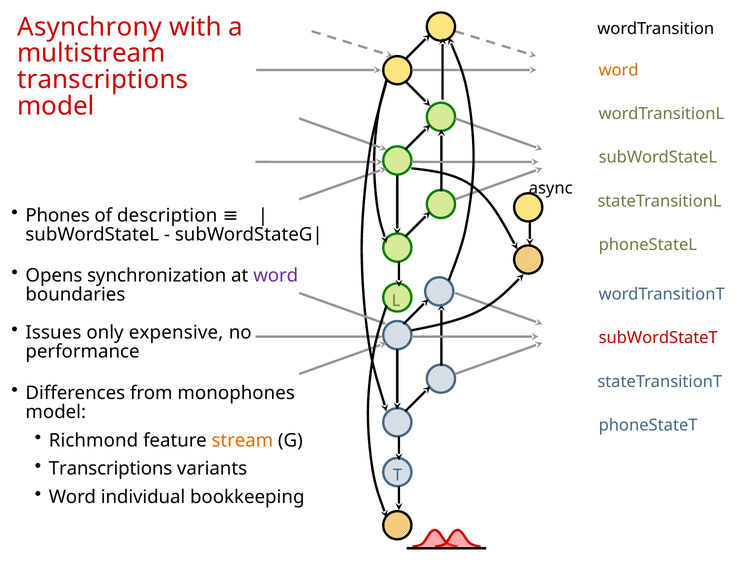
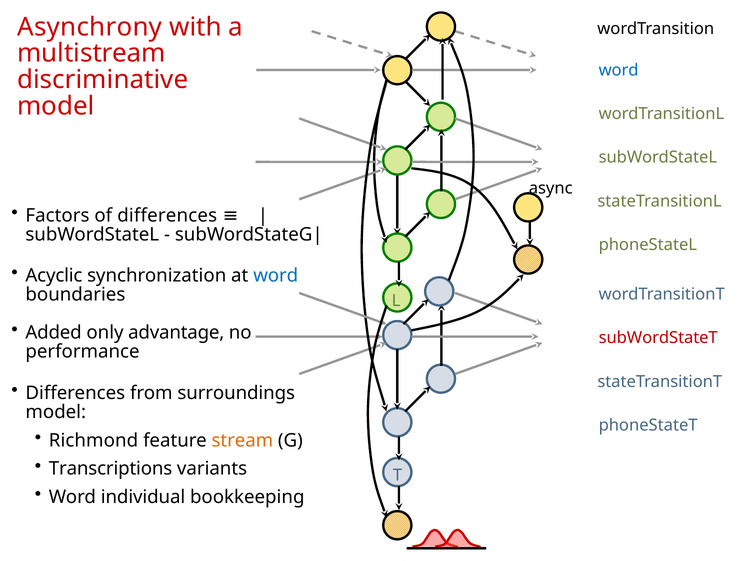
word at (619, 70) colour: orange -> blue
transcriptions at (103, 80): transcriptions -> discriminative
Phones: Phones -> Factors
of description: description -> differences
Opens: Opens -> Acyclic
word at (276, 276) colour: purple -> blue
Issues: Issues -> Added
expensive: expensive -> advantage
monophones: monophones -> surroundings
